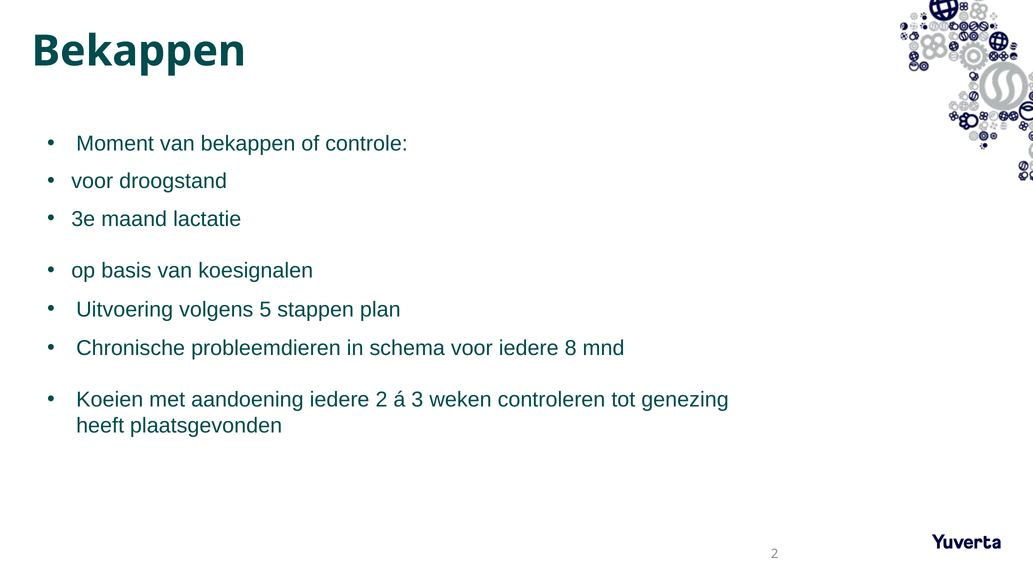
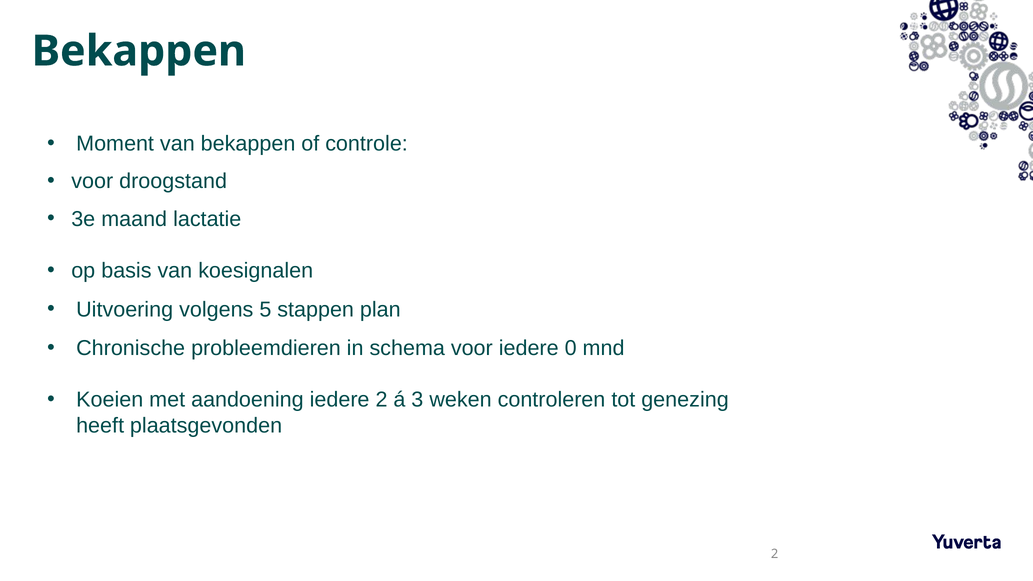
8: 8 -> 0
